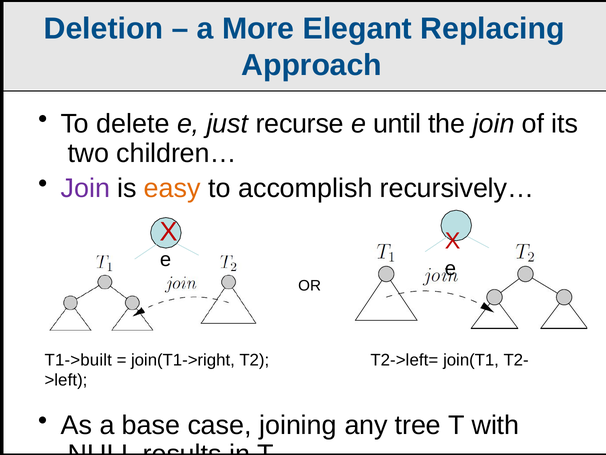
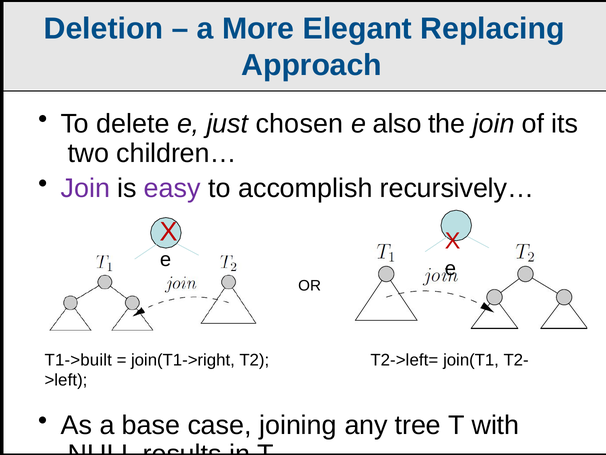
recurse: recurse -> chosen
until: until -> also
easy colour: orange -> purple
